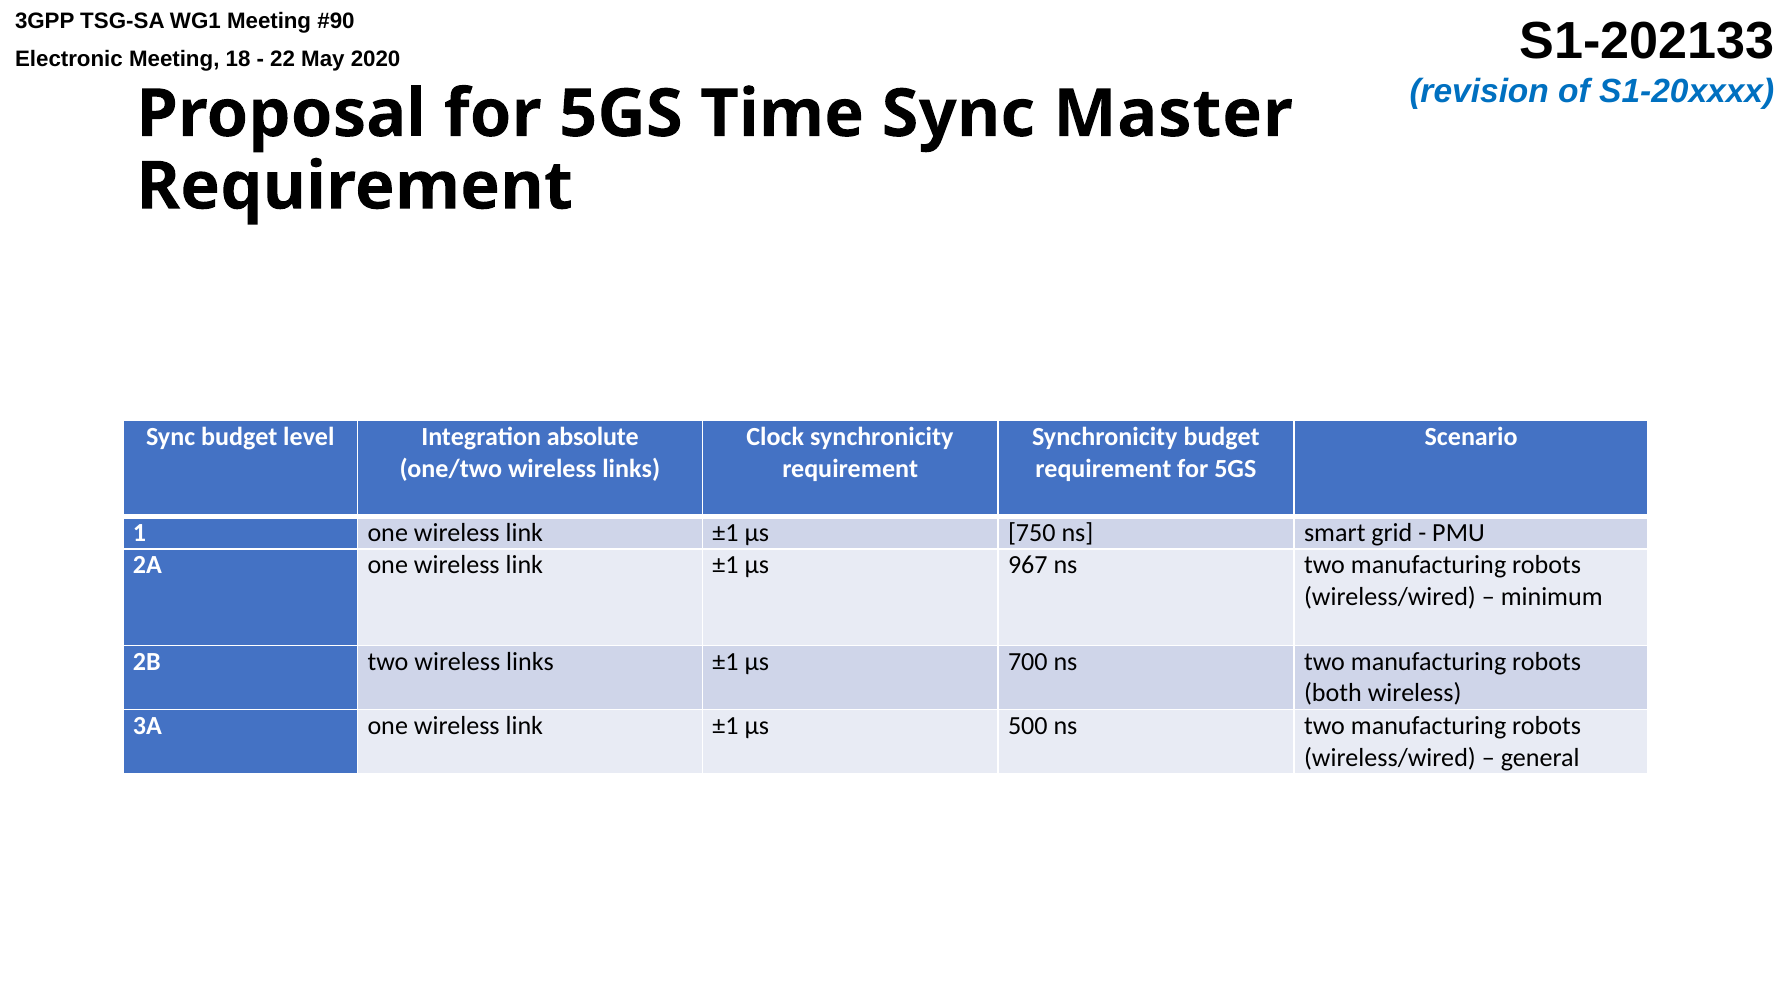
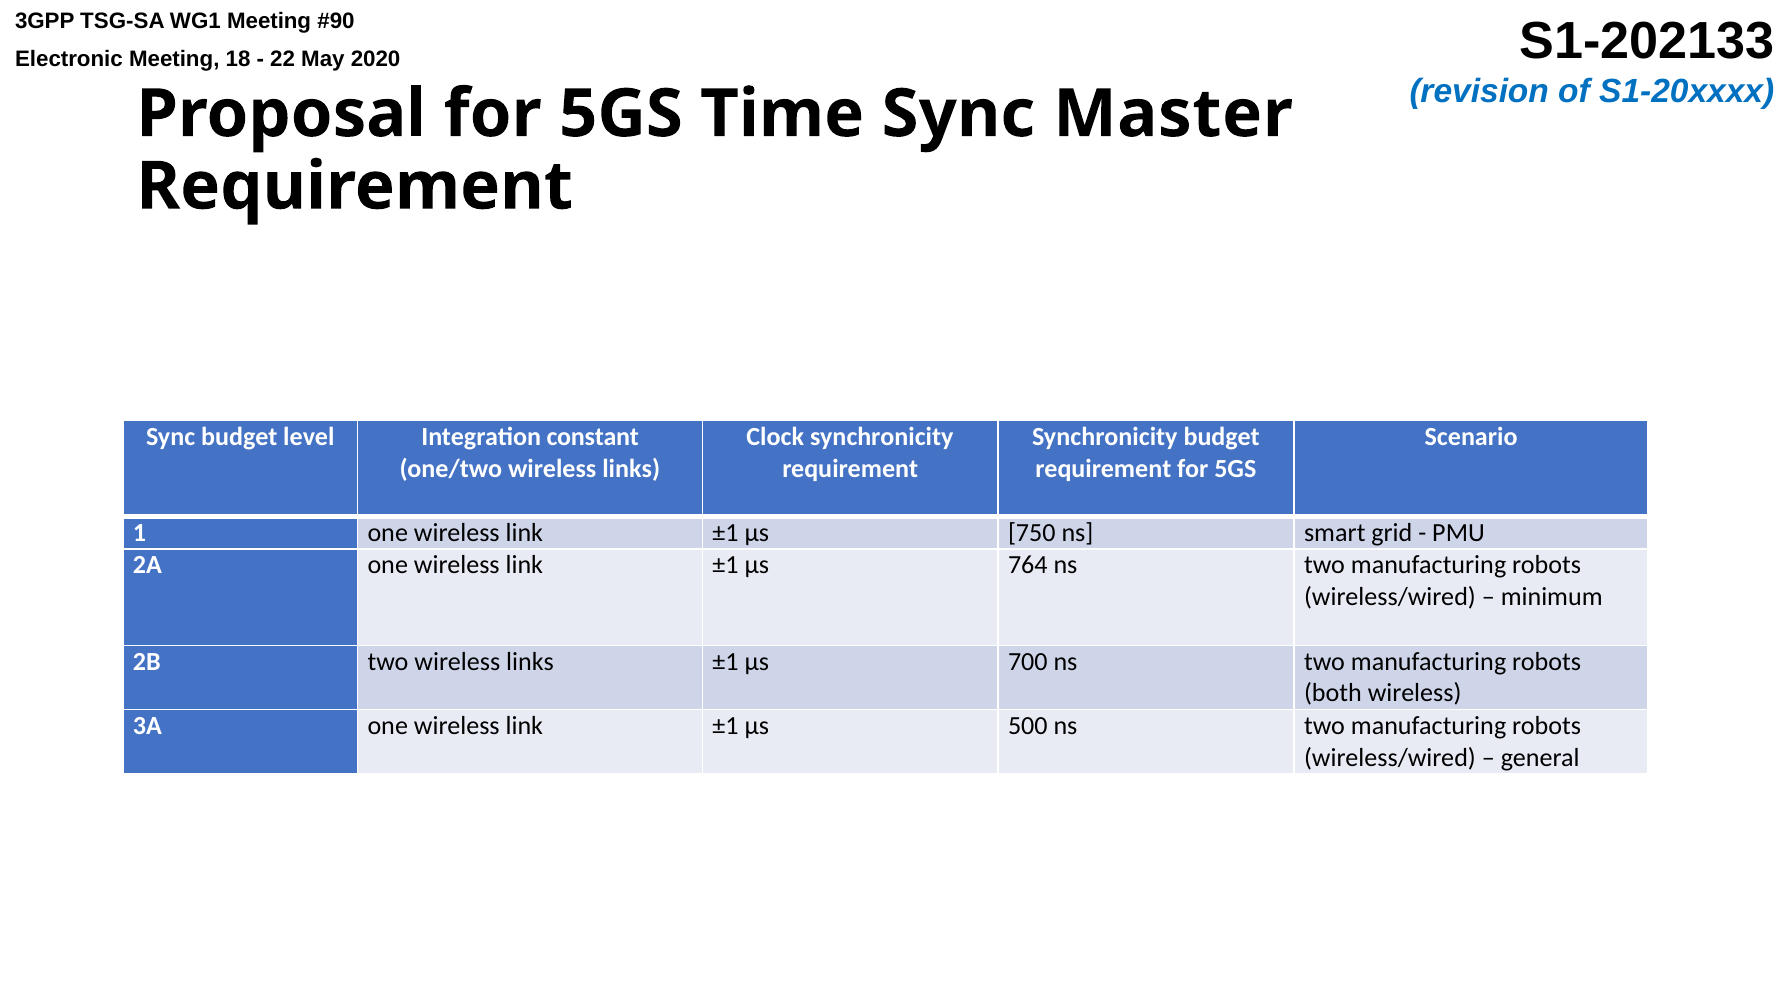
absolute: absolute -> constant
967: 967 -> 764
